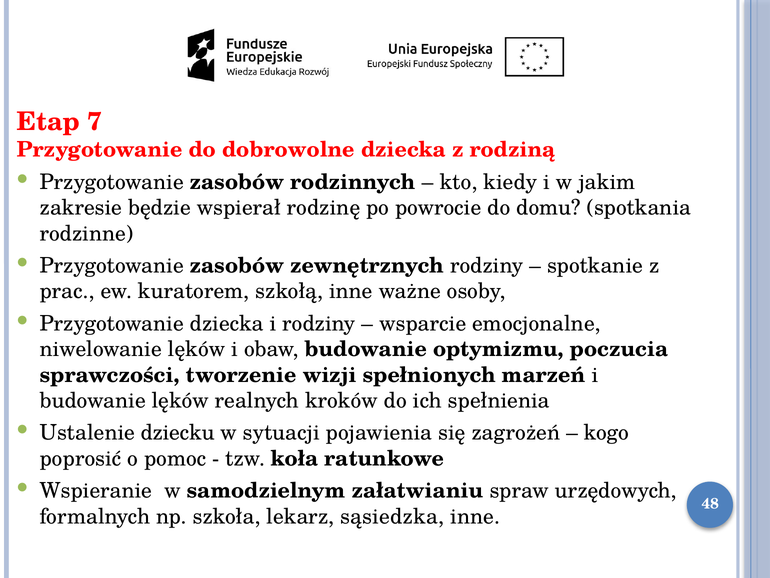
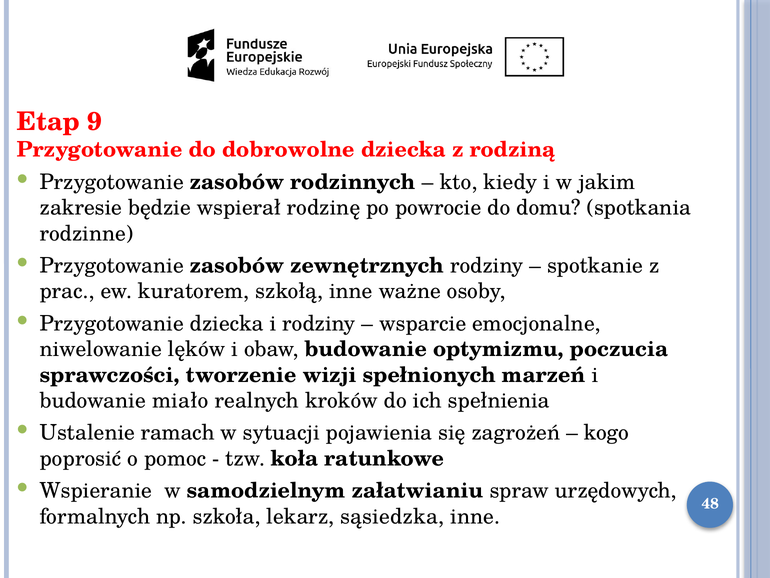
7: 7 -> 9
budowanie lęków: lęków -> miało
dziecku: dziecku -> ramach
